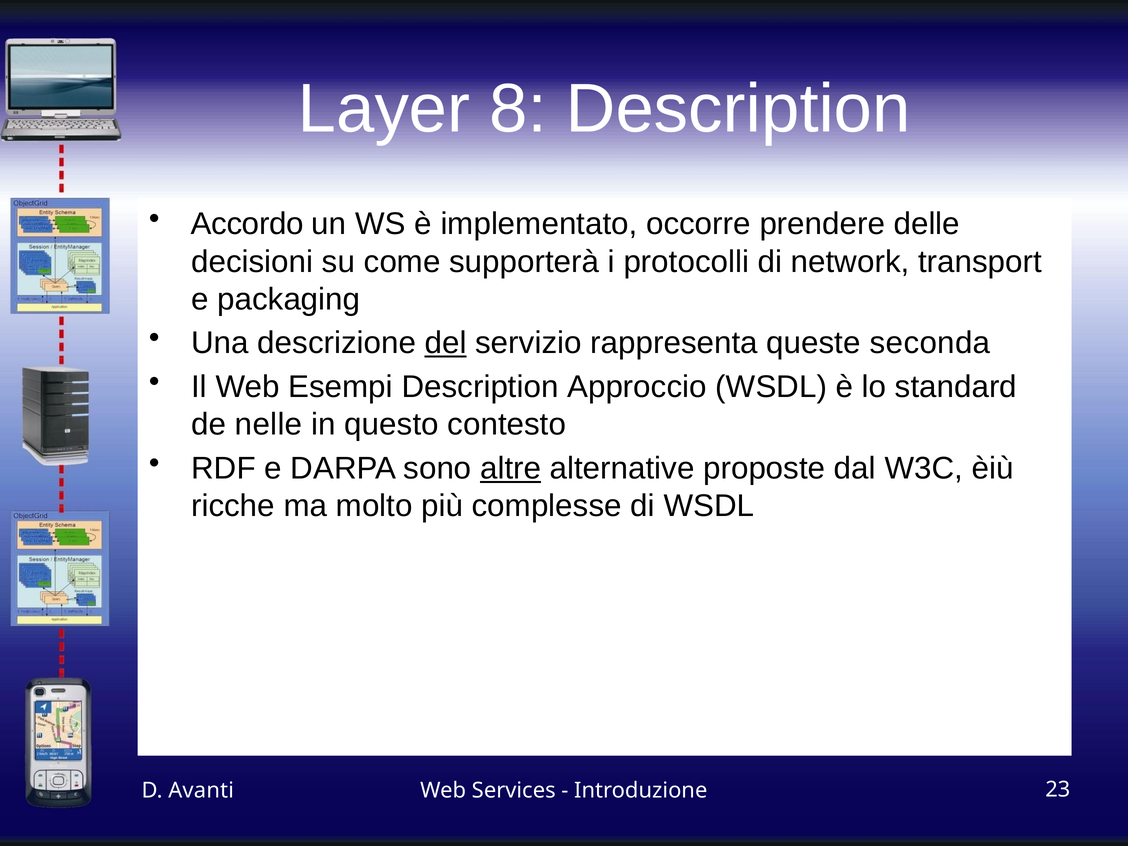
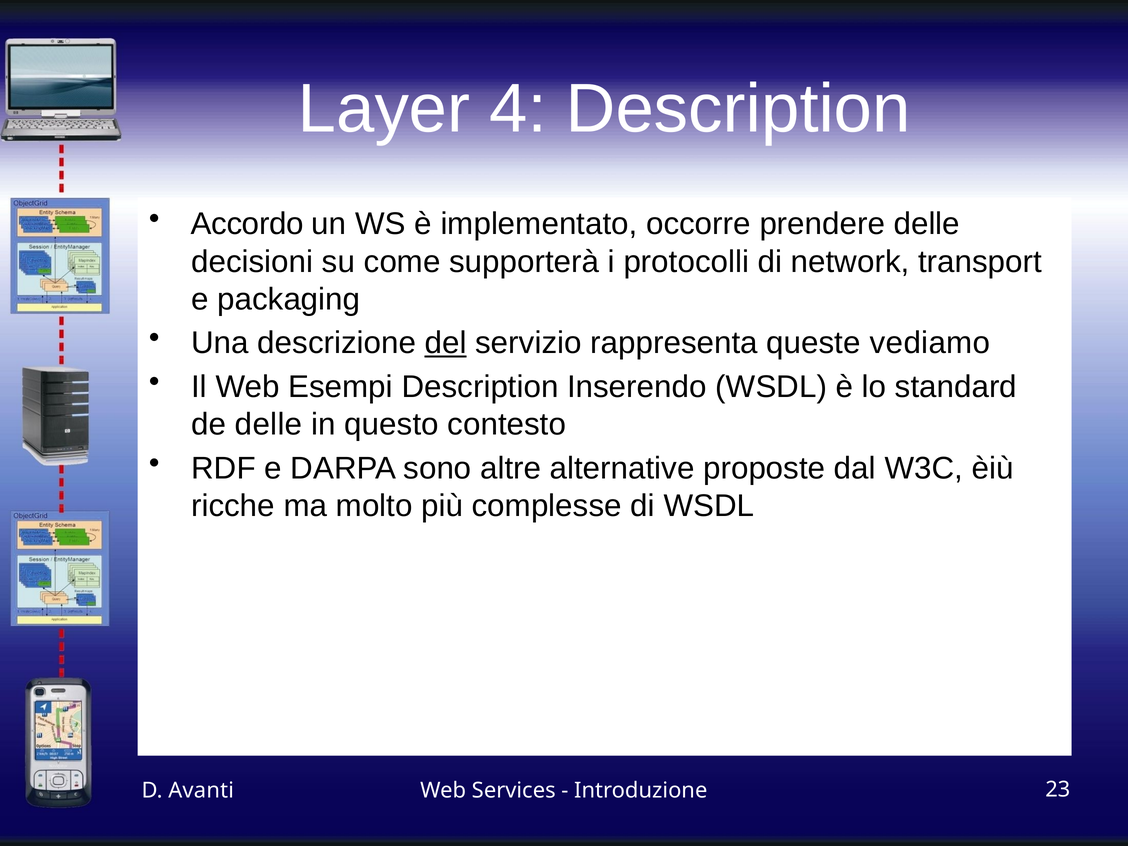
8: 8 -> 4
seconda: seconda -> vediamo
Approccio: Approccio -> Inserendo
de nelle: nelle -> delle
altre underline: present -> none
